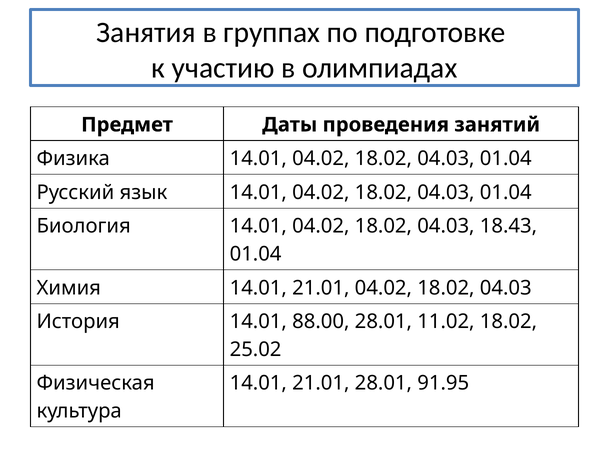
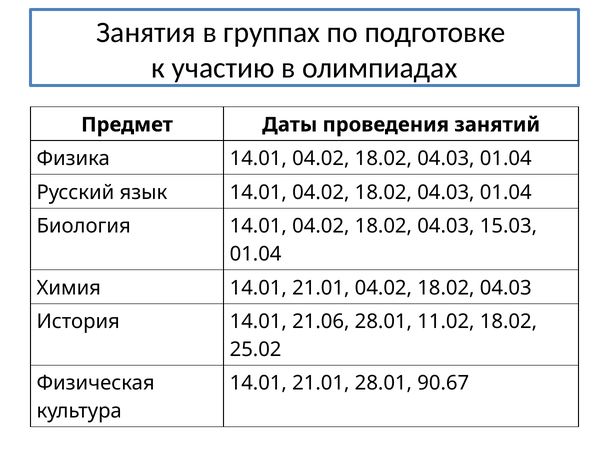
18.43: 18.43 -> 15.03
88.00: 88.00 -> 21.06
91.95: 91.95 -> 90.67
